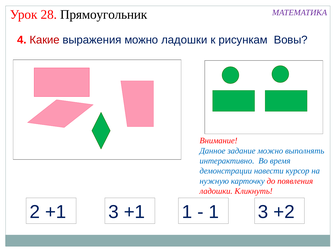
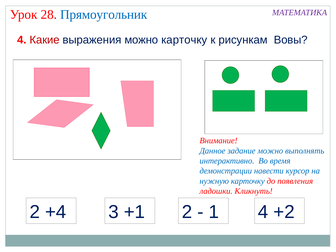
Прямоугольник colour: black -> blue
можно ладошки: ладошки -> карточку
2 +1: +1 -> +4
+1 1: 1 -> 2
1 3: 3 -> 4
